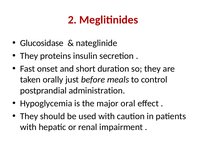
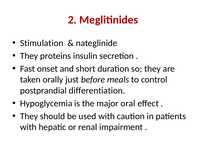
Glucosidase: Glucosidase -> Stimulation
administration: administration -> differentiation
